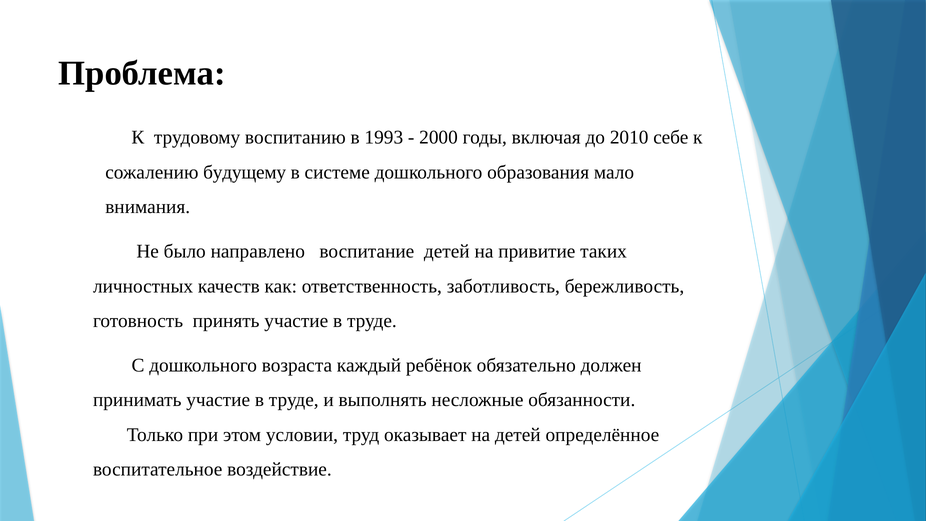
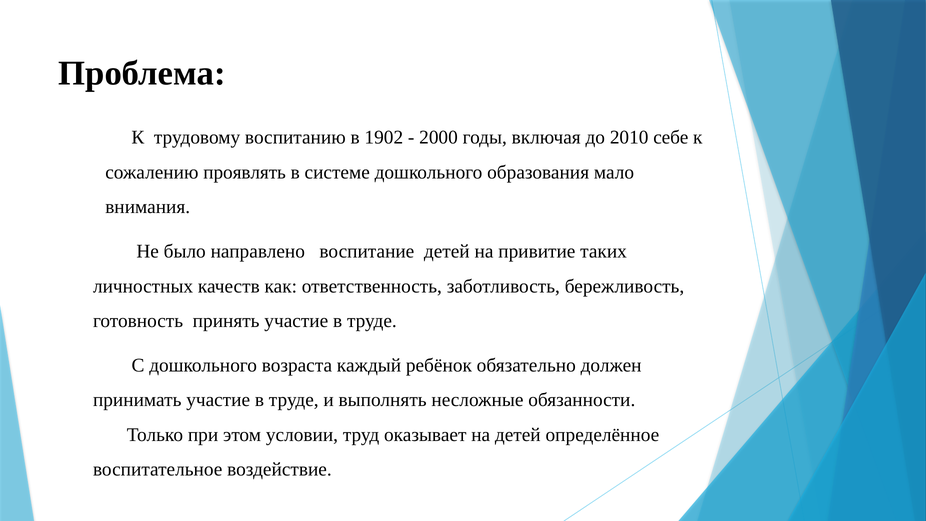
1993: 1993 -> 1902
будущему: будущему -> проявлять
